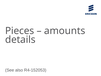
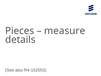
amounts: amounts -> measure
